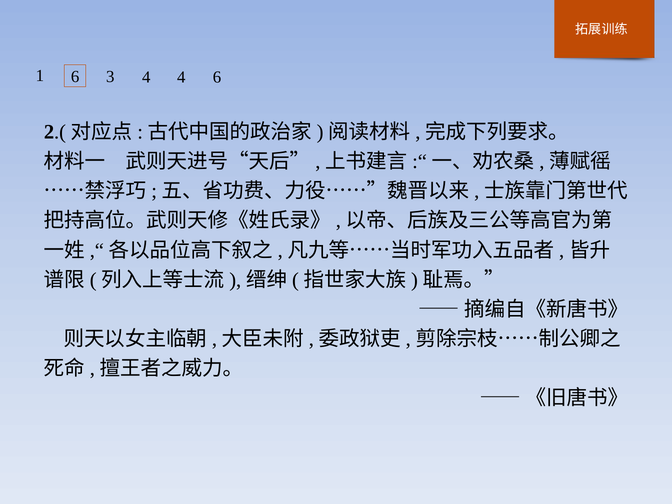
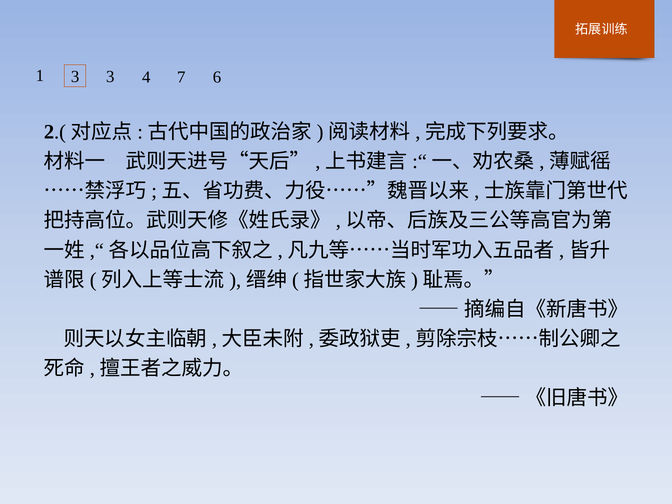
1 6: 6 -> 3
4 4: 4 -> 7
